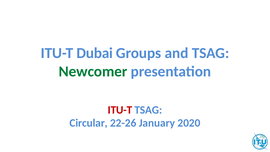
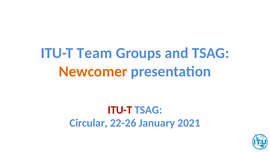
Dubai: Dubai -> Team
Newcomer colour: green -> orange
2020: 2020 -> 2021
